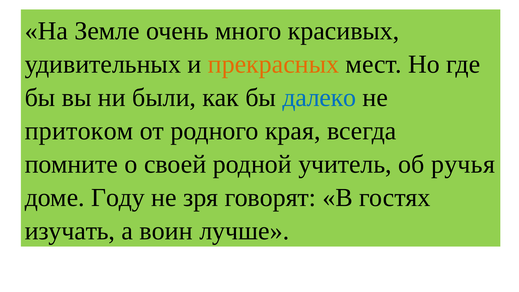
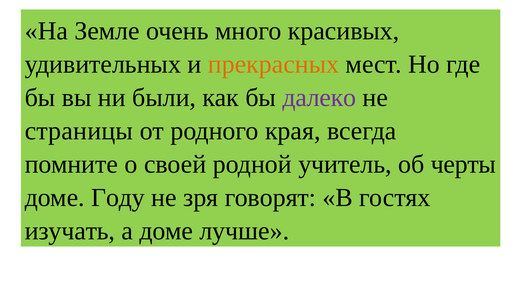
далеко colour: blue -> purple
притоком: притоком -> страницы
ручья: ручья -> черты
а воин: воин -> доме
